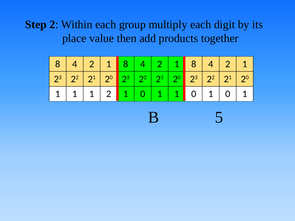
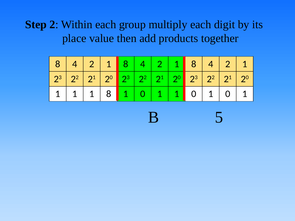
1 1 2: 2 -> 8
